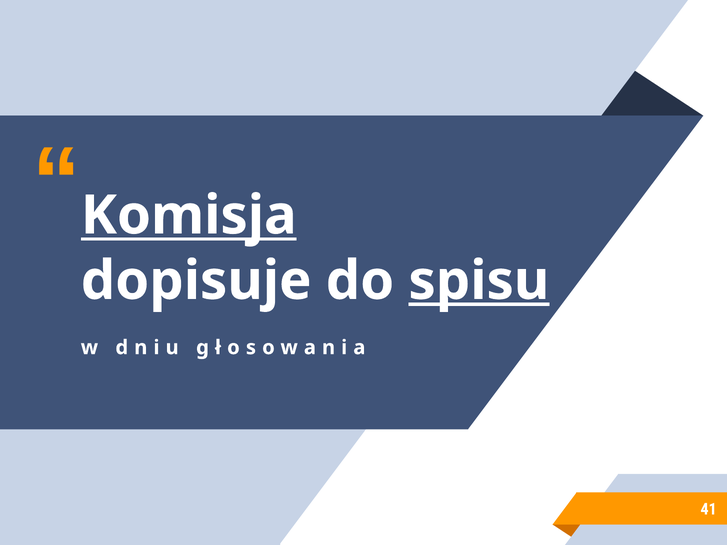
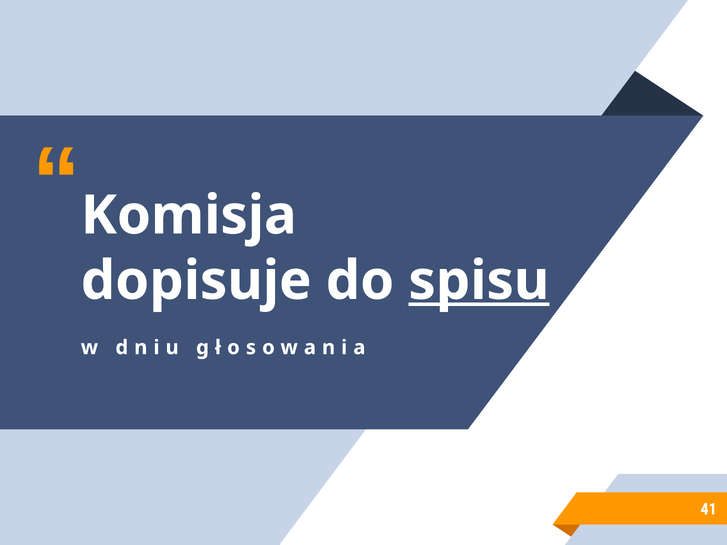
Komisja underline: present -> none
